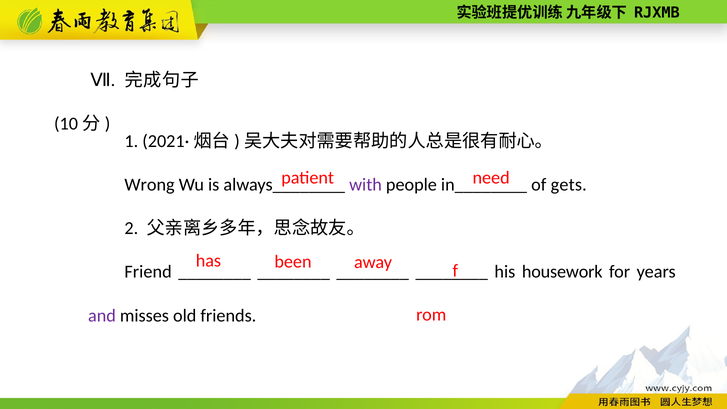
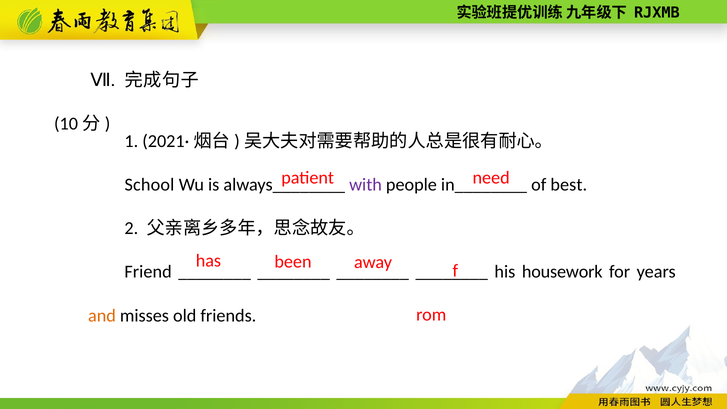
Wrong: Wrong -> School
gets: gets -> best
and colour: purple -> orange
